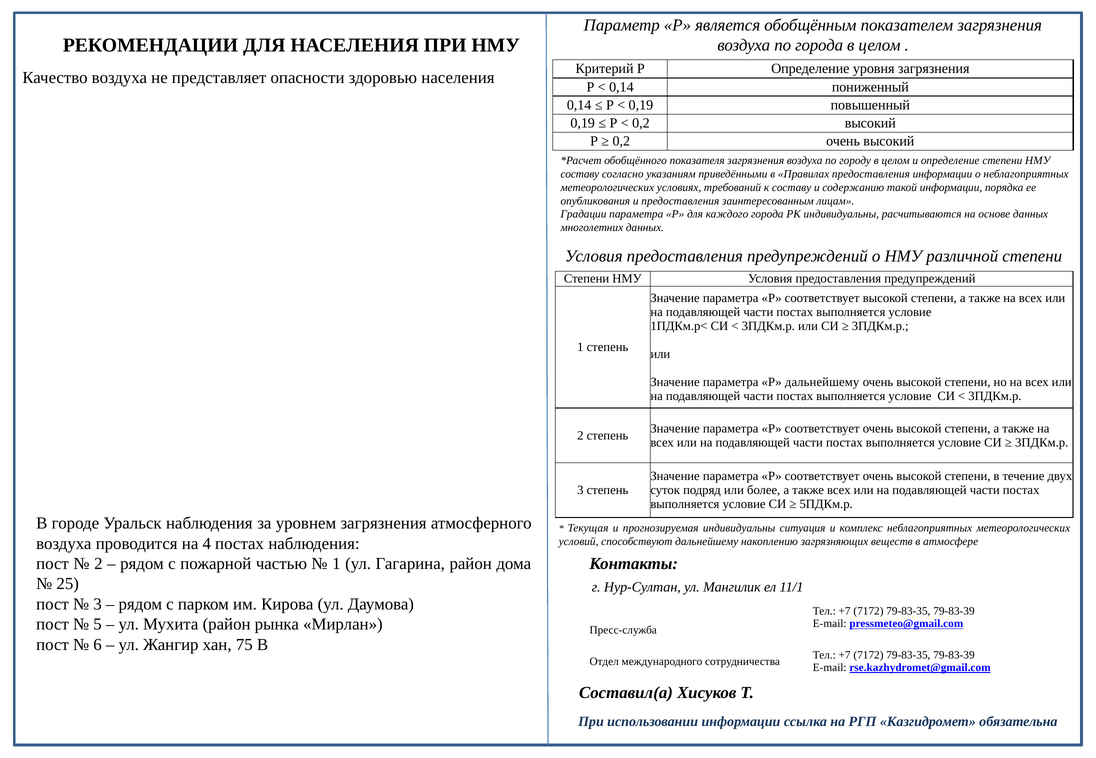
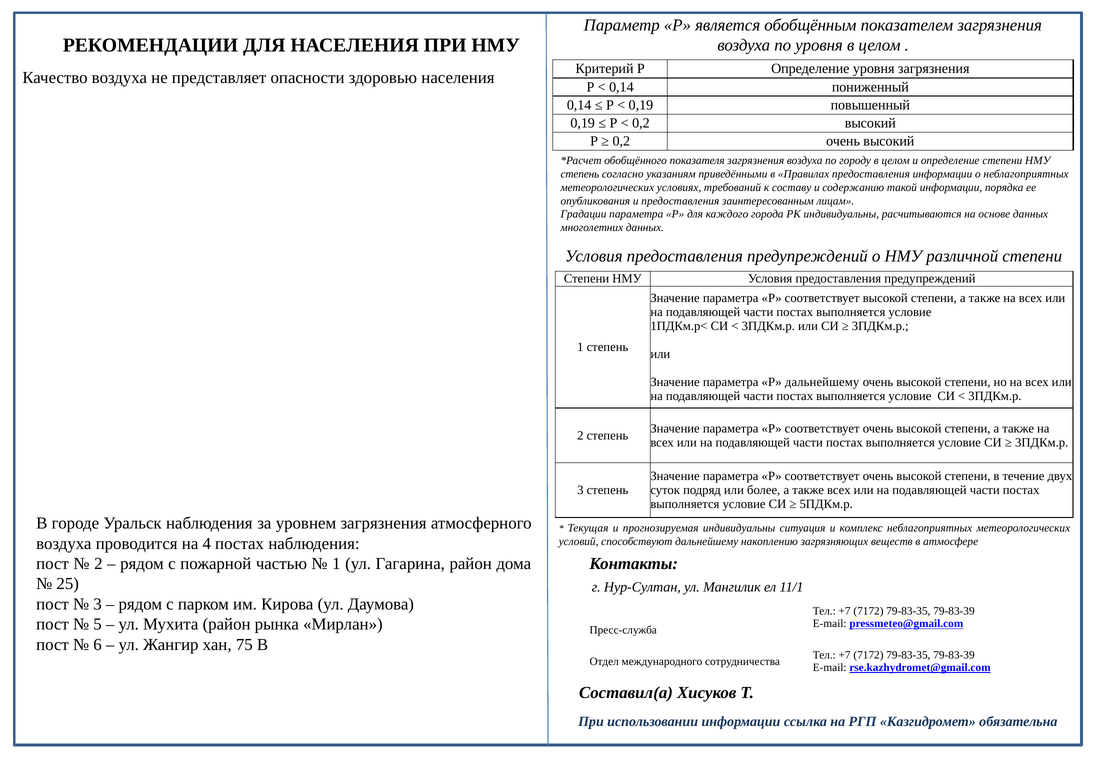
по города: города -> уровня
составу at (580, 174): составу -> степень
